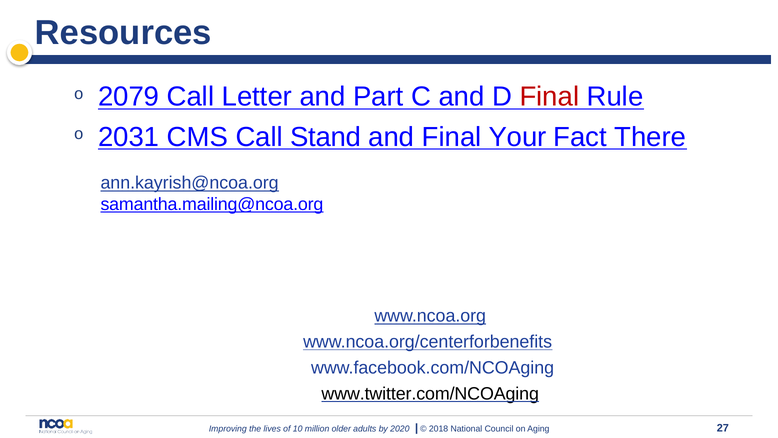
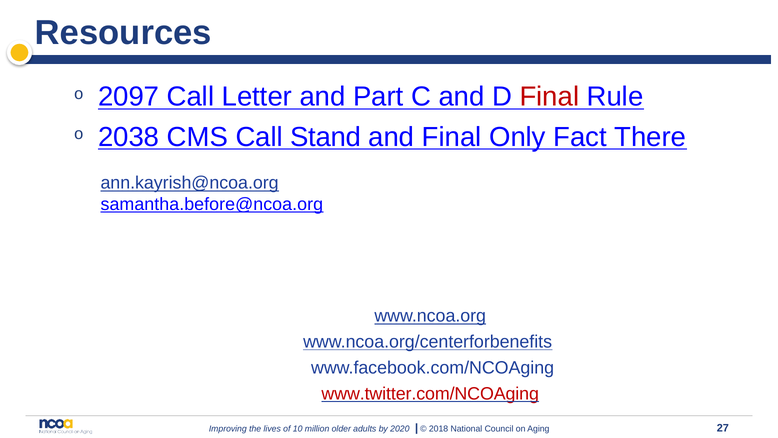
2079: 2079 -> 2097
2031: 2031 -> 2038
Your: Your -> Only
samantha.mailing@ncoa.org: samantha.mailing@ncoa.org -> samantha.before@ncoa.org
www.twitter.com/NCOAging colour: black -> red
